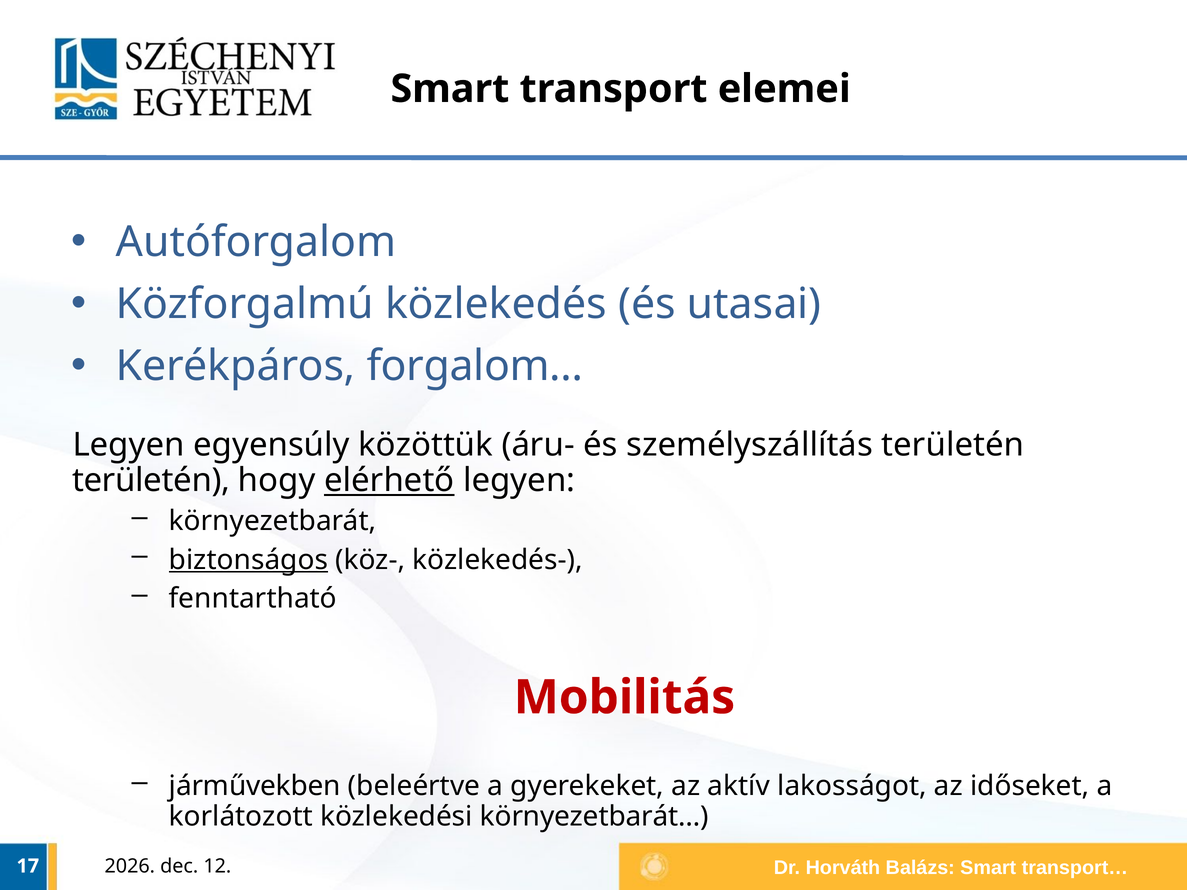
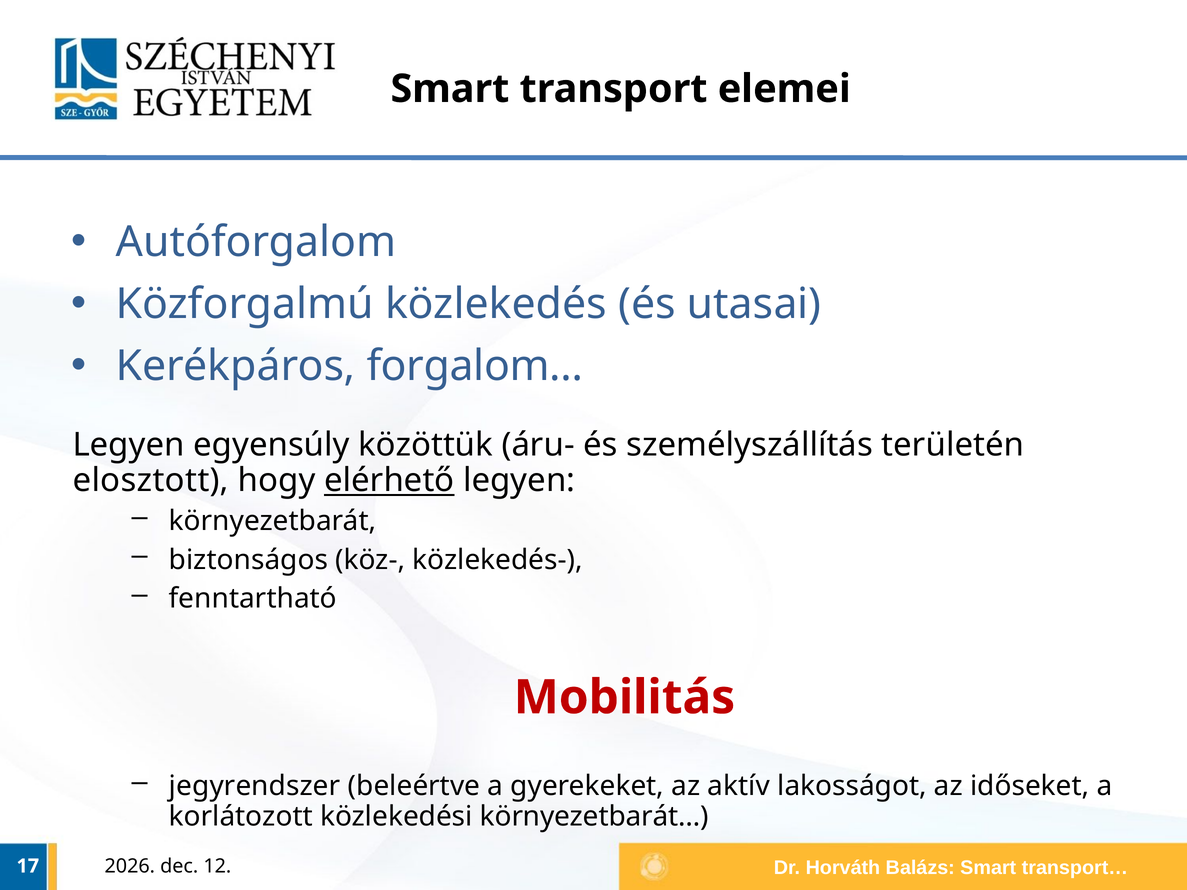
területén at (151, 481): területén -> elosztott
biztonságos underline: present -> none
járművekben: járművekben -> jegyrendszer
